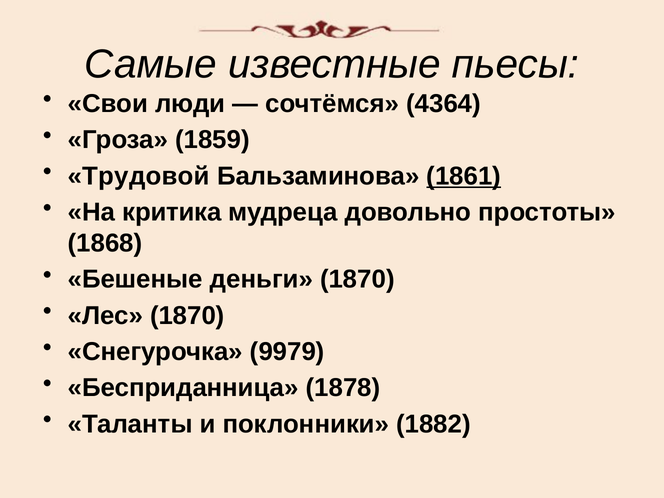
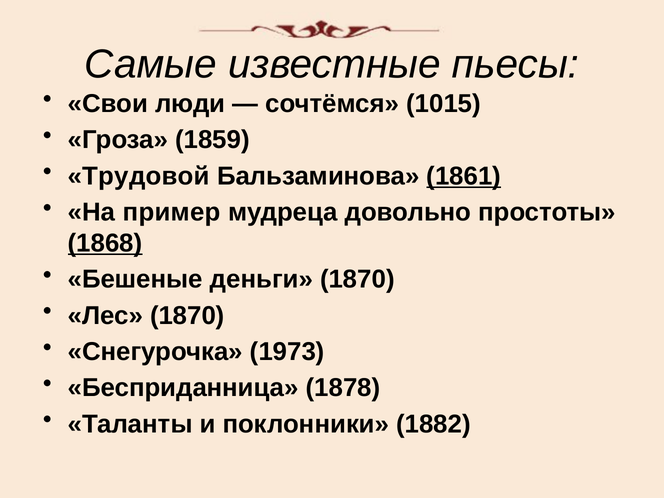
4364: 4364 -> 1015
критика: критика -> пример
1868 underline: none -> present
9979: 9979 -> 1973
